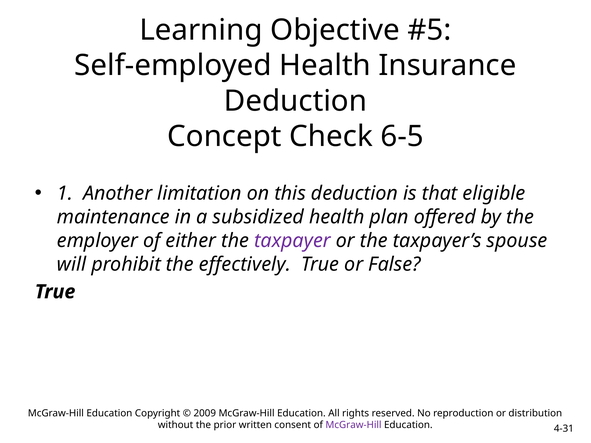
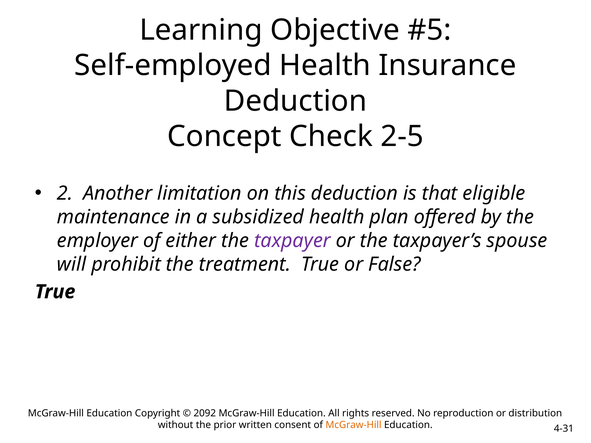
6-5: 6-5 -> 2-5
1: 1 -> 2
effectively: effectively -> treatment
2009: 2009 -> 2092
McGraw-Hill at (353, 425) colour: purple -> orange
